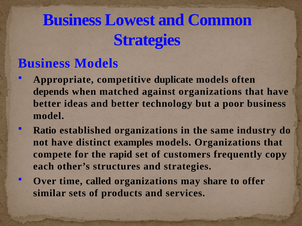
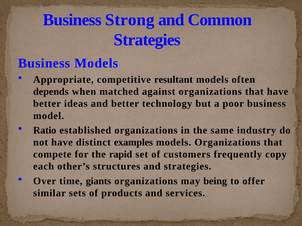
Lowest: Lowest -> Strong
duplicate: duplicate -> resultant
called: called -> giants
share: share -> being
